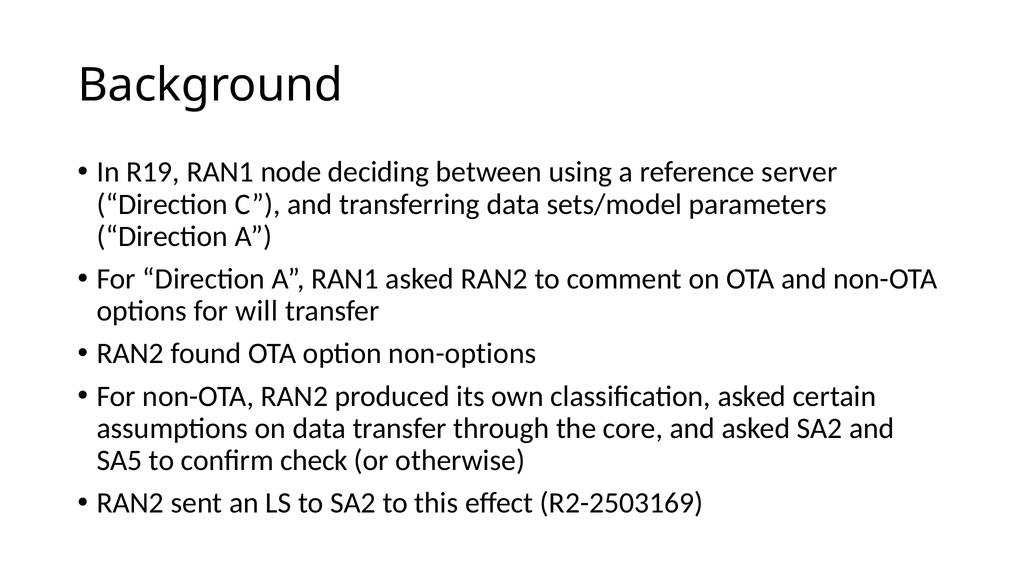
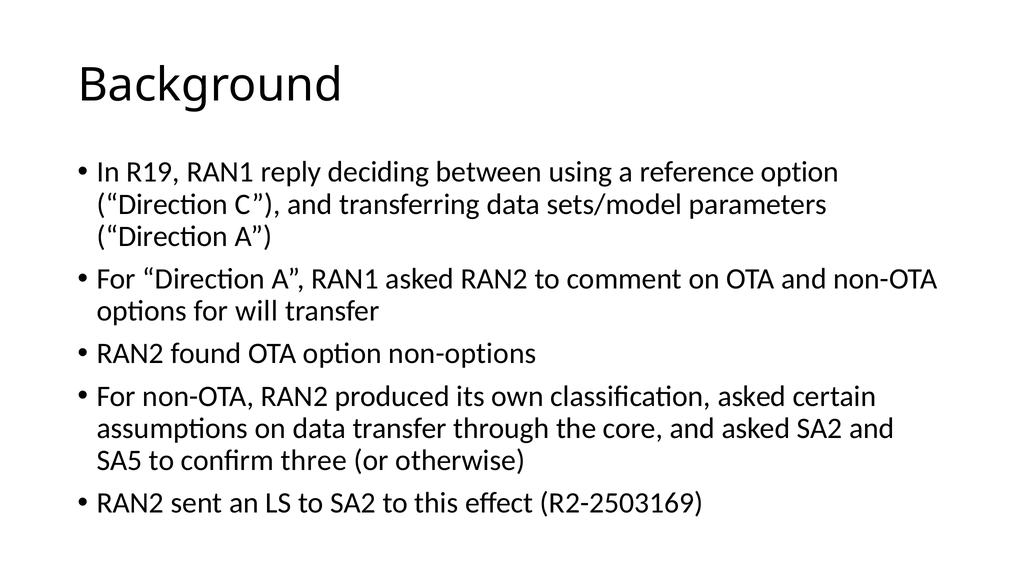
node: node -> reply
reference server: server -> option
check: check -> three
